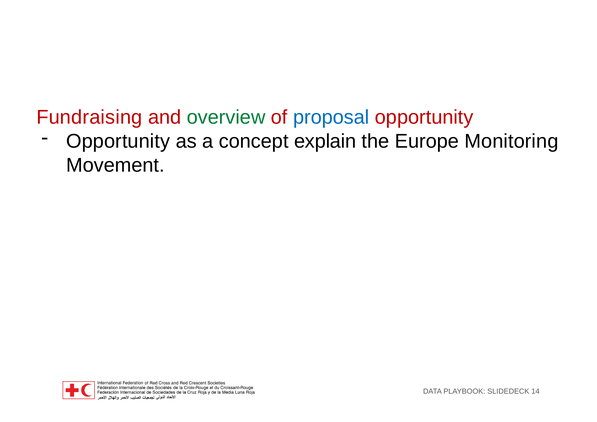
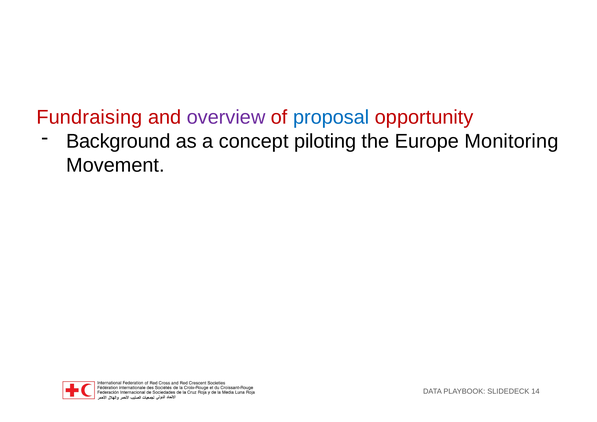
overview colour: green -> purple
Opportunity at (118, 141): Opportunity -> Background
explain: explain -> piloting
